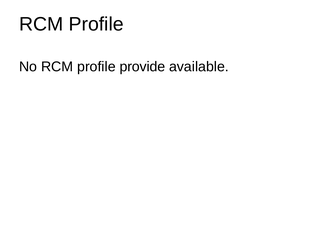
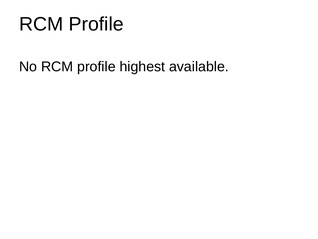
provide: provide -> highest
